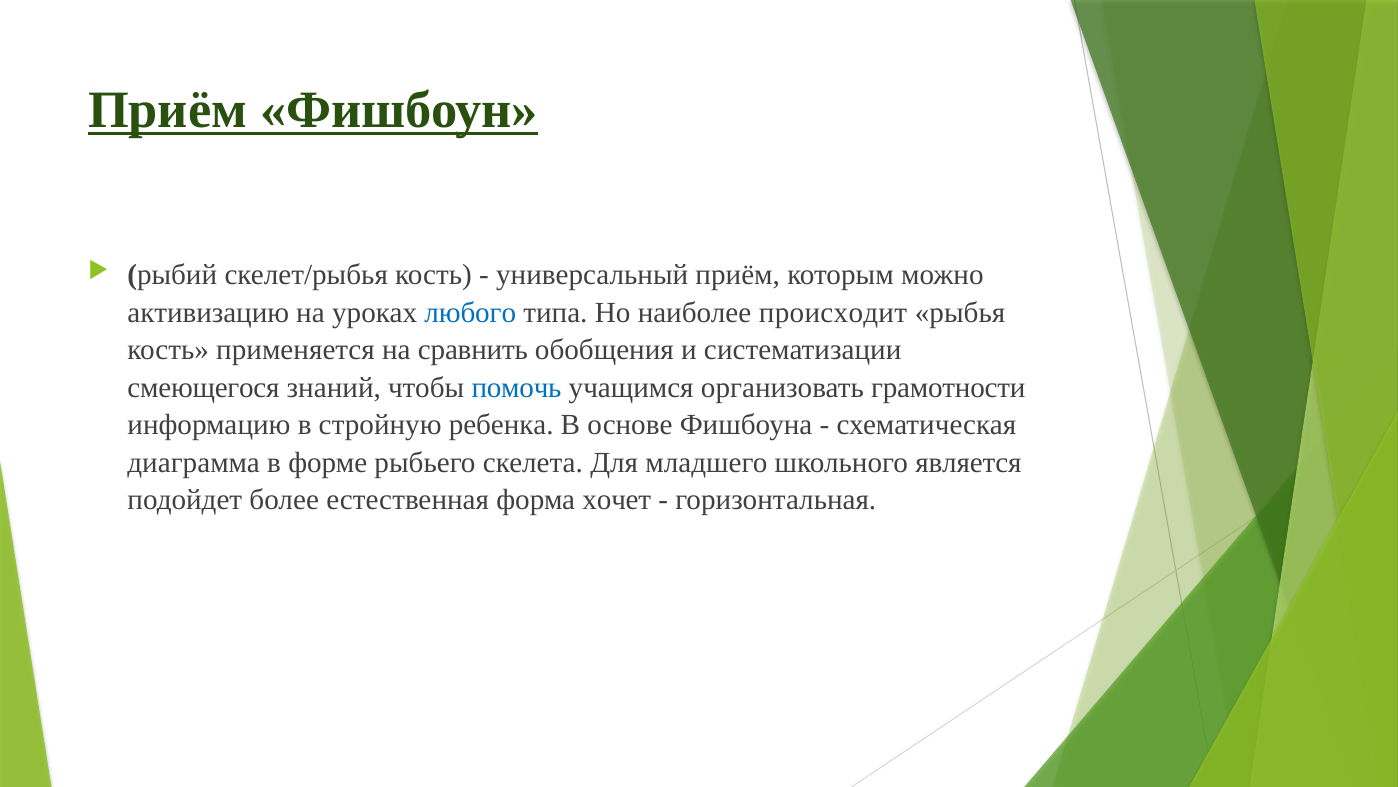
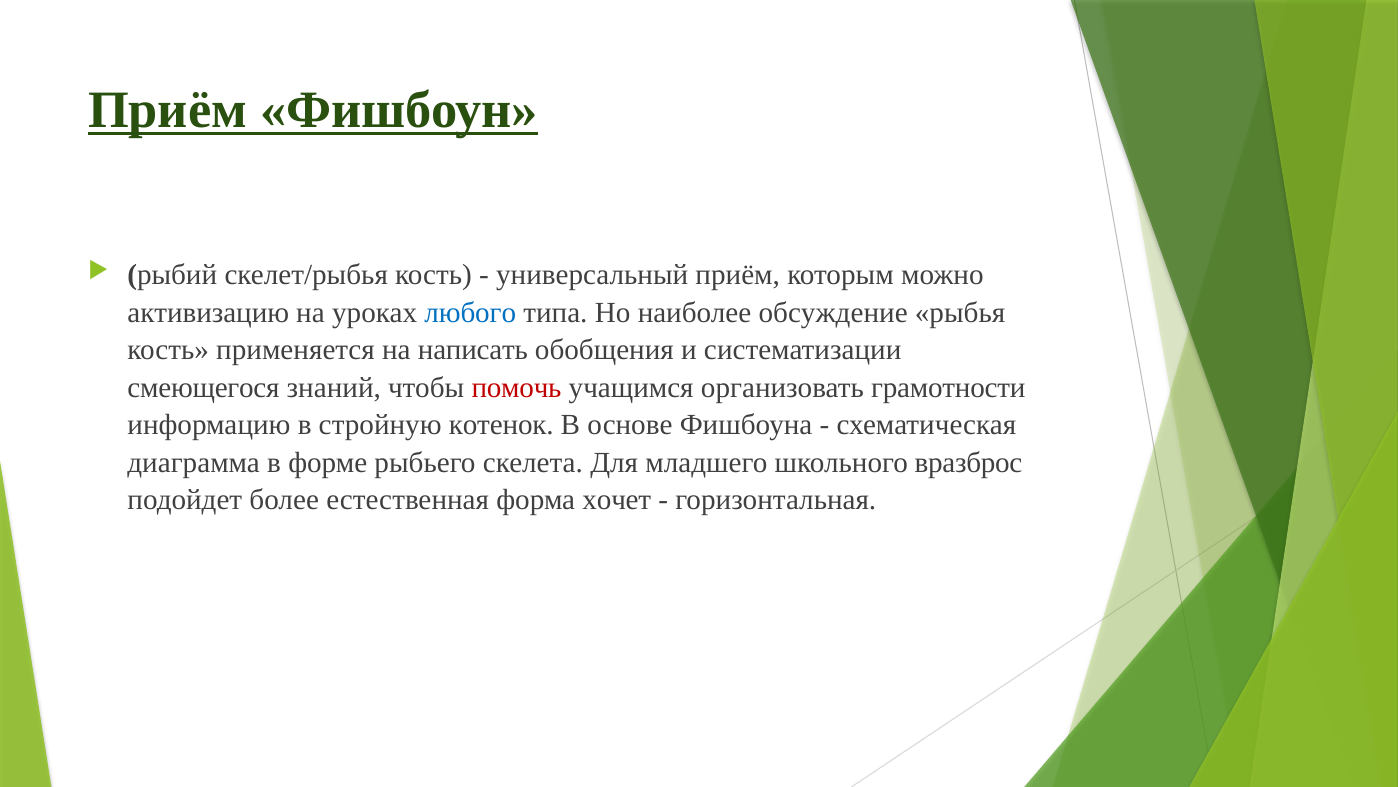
происходит: происходит -> обсуждение
сравнить: сравнить -> написать
помочь colour: blue -> red
ребенка: ребенка -> котенок
является: является -> вразброс
